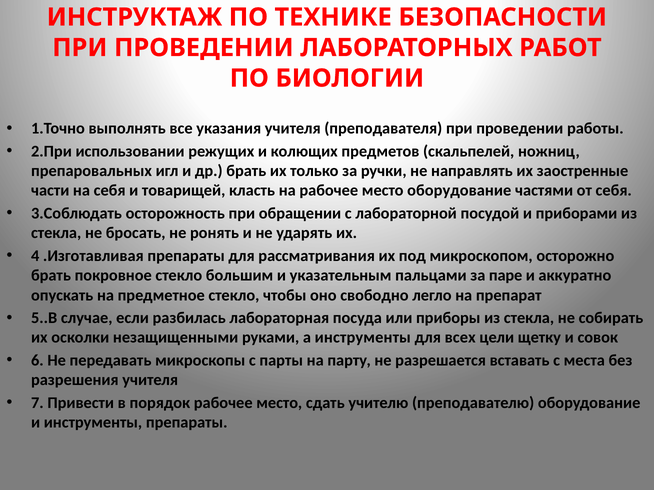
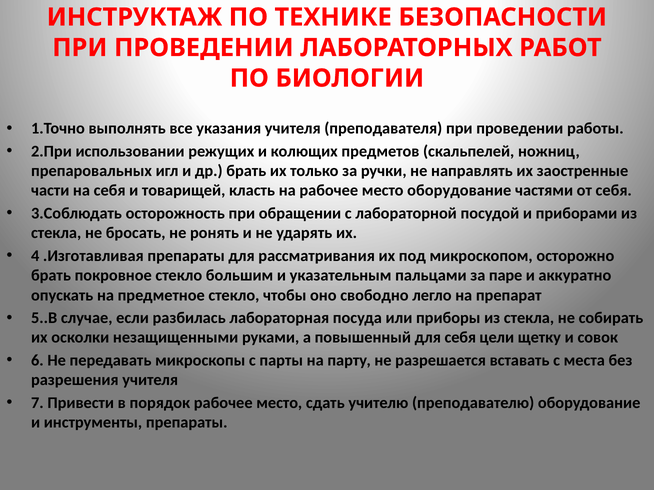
а инструменты: инструменты -> повышенный
для всех: всех -> себя
